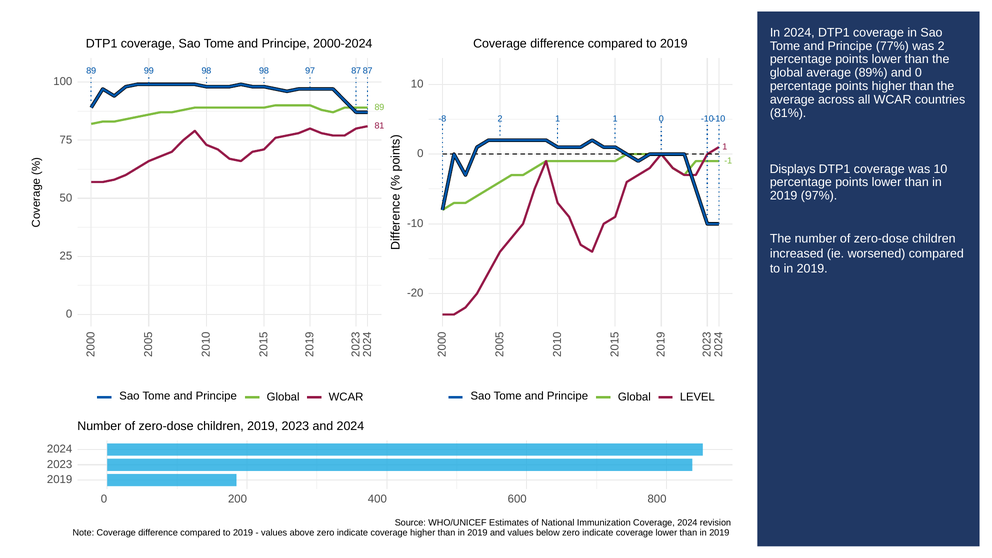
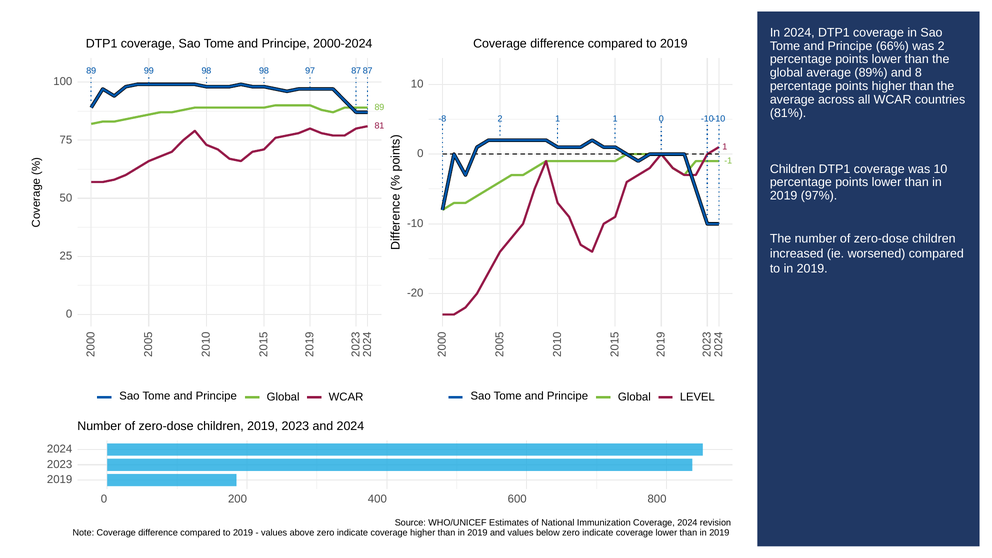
77%: 77% -> 66%
and 0: 0 -> 8
Displays at (793, 169): Displays -> Children
